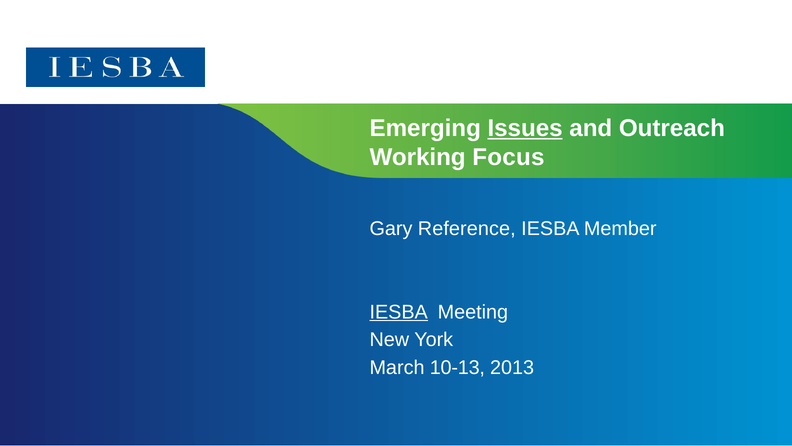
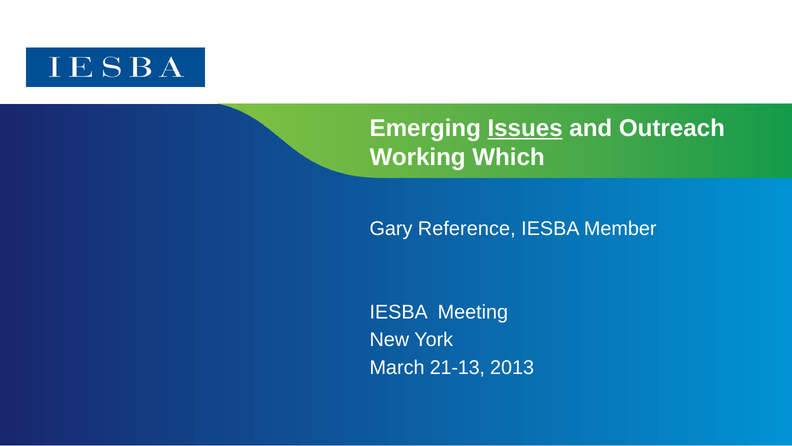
Focus: Focus -> Which
IESBA at (399, 312) underline: present -> none
10-13: 10-13 -> 21-13
